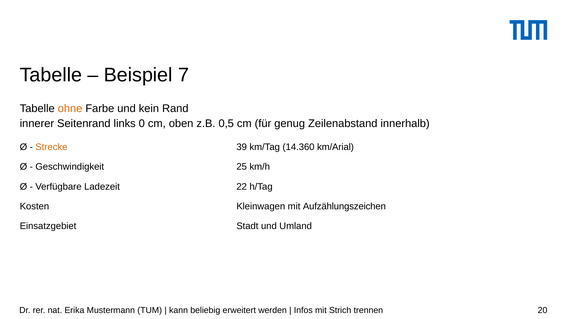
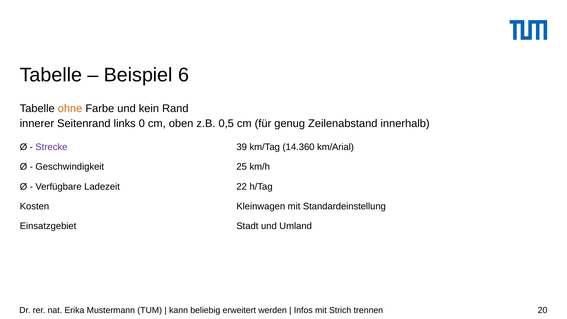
7: 7 -> 6
Strecke colour: orange -> purple
Aufzählungszeichen: Aufzählungszeichen -> Standardeinstellung
